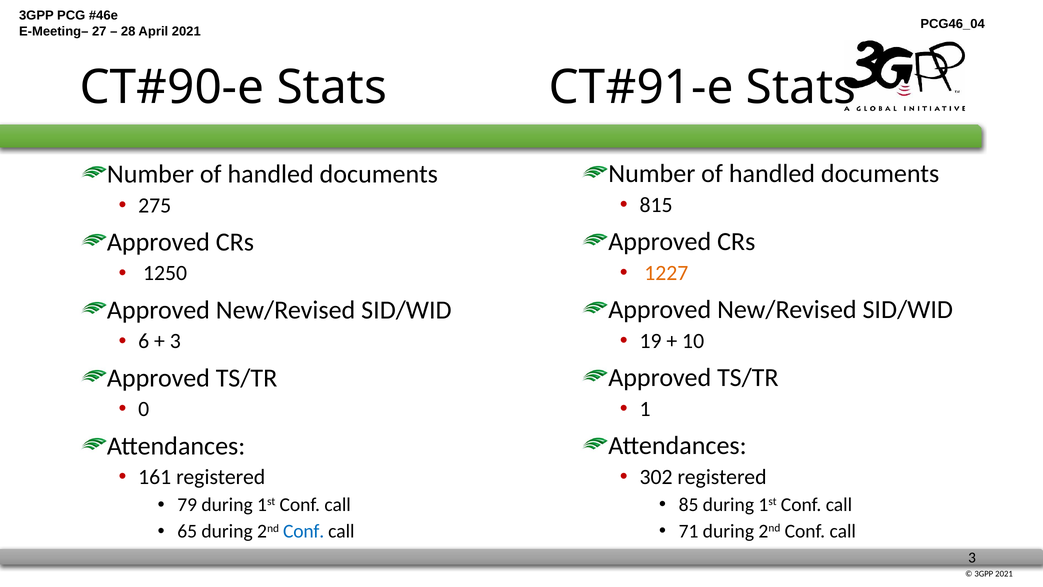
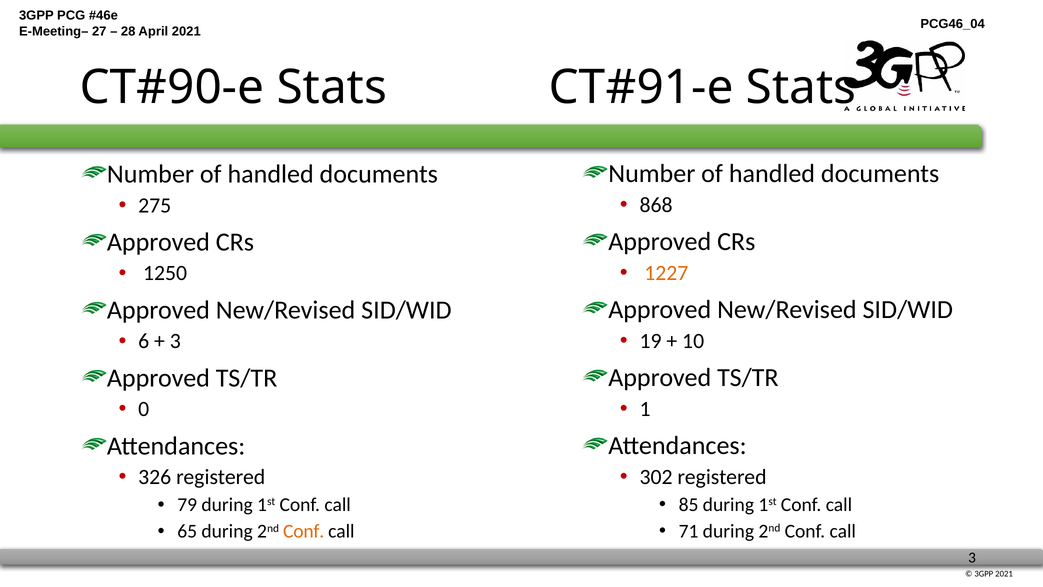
815: 815 -> 868
161: 161 -> 326
Conf at (304, 531) colour: blue -> orange
